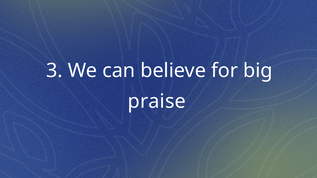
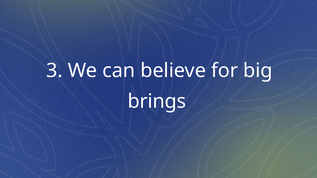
praise: praise -> brings
